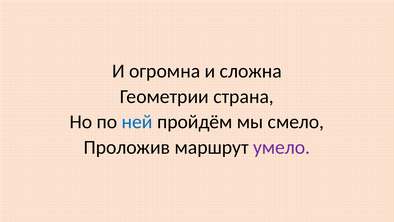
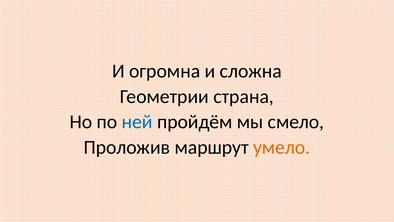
умело colour: purple -> orange
